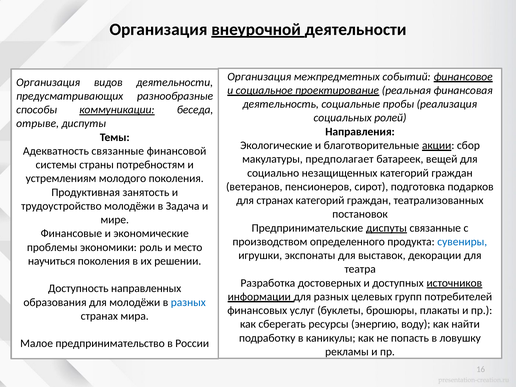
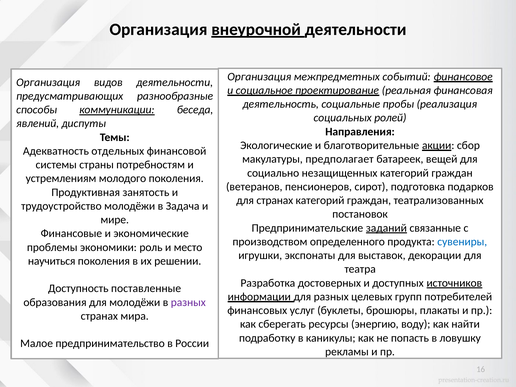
отрыве: отрыве -> явлений
Адекватность связанные: связанные -> отдельных
Предпринимательские диспуты: диспуты -> заданий
направленных: направленных -> поставленные
разных at (188, 302) colour: blue -> purple
